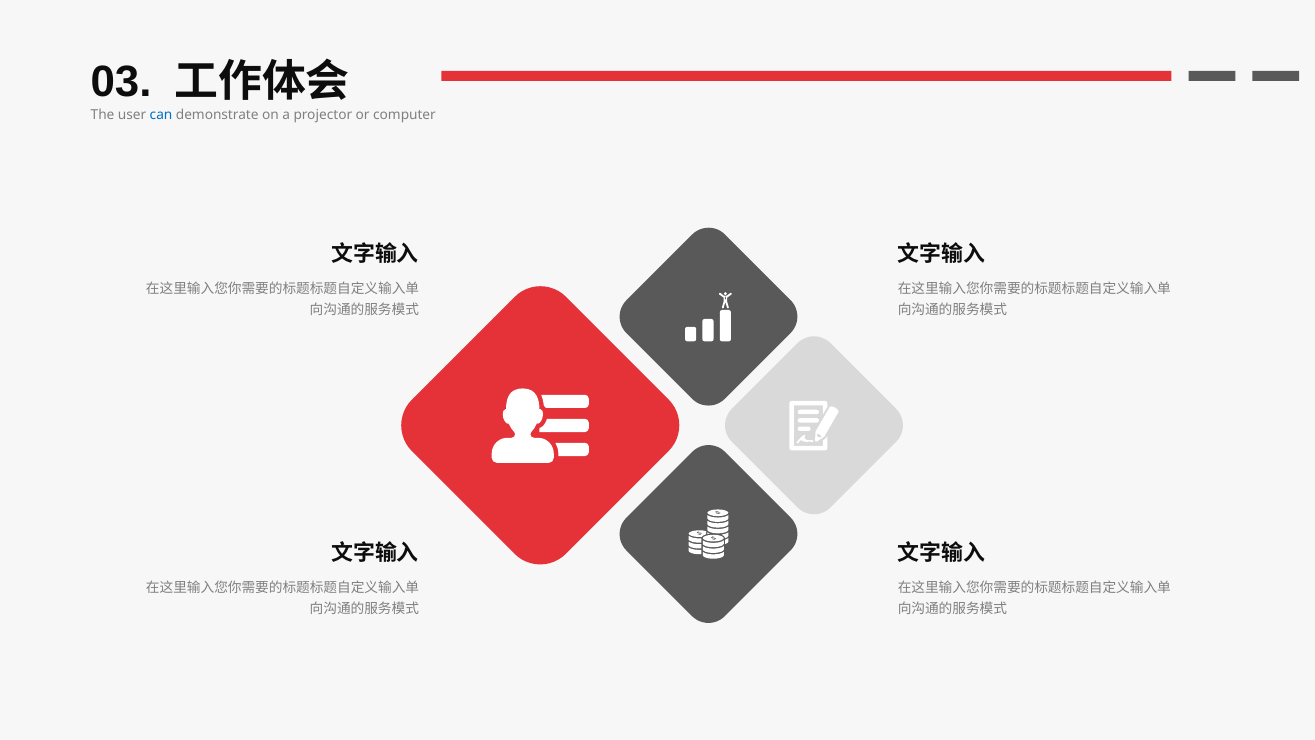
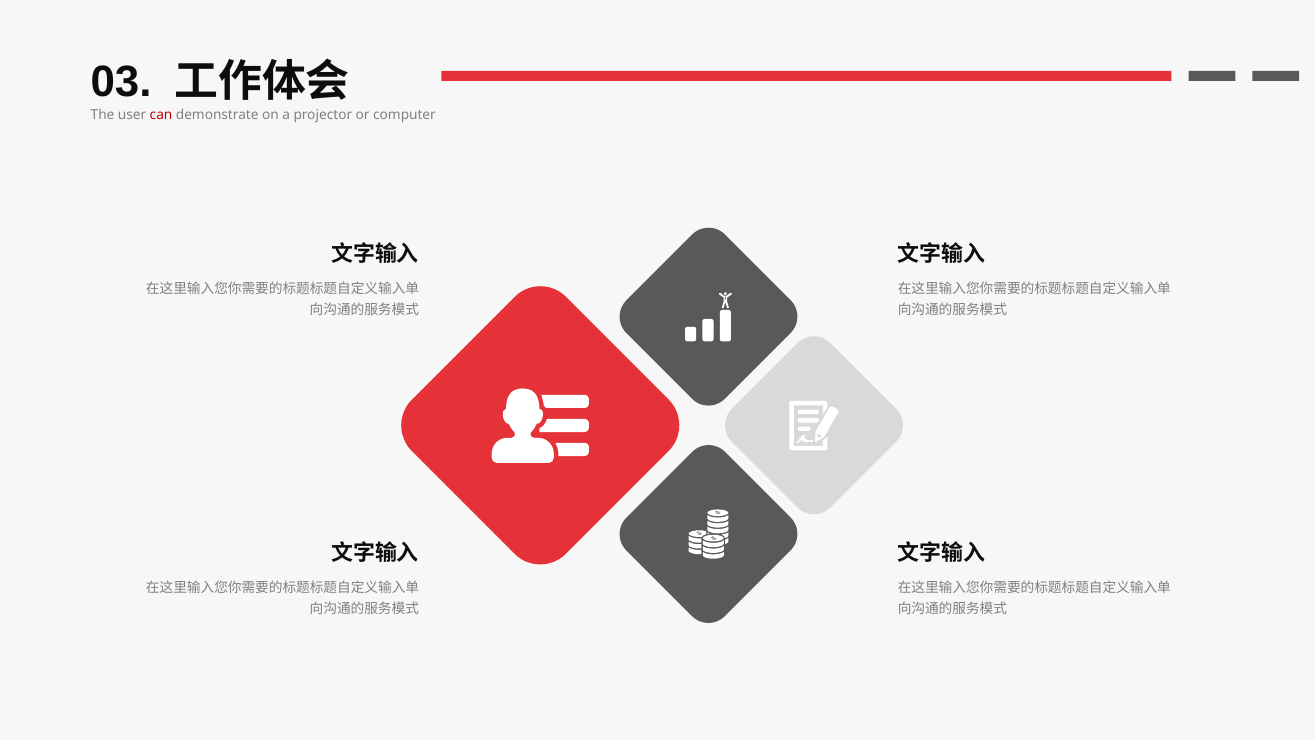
can colour: blue -> red
